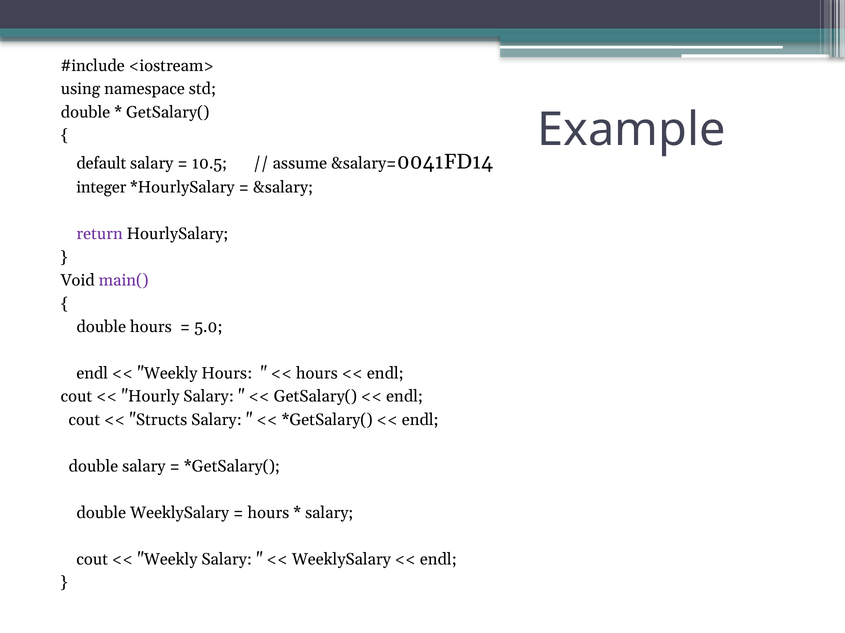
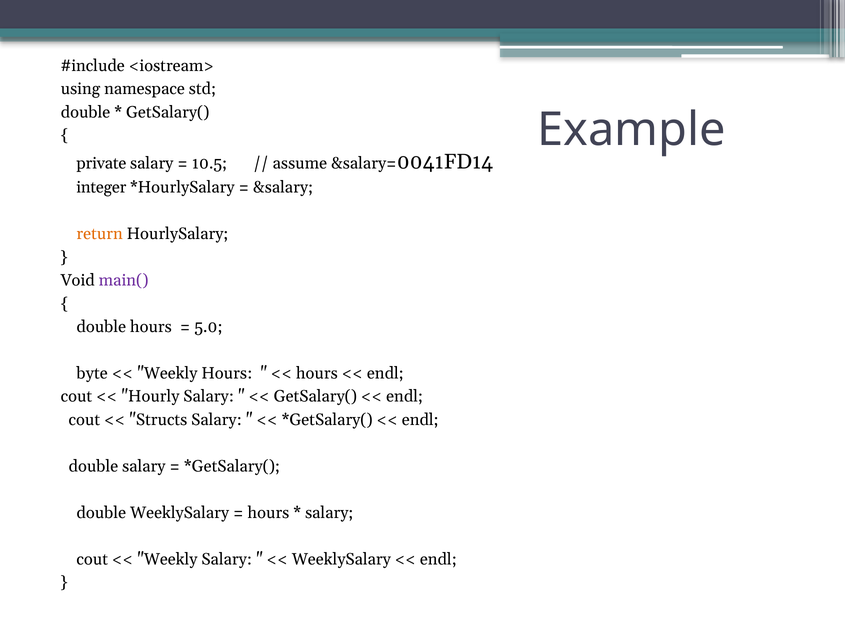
default: default -> private
return colour: purple -> orange
endl at (92, 374): endl -> byte
